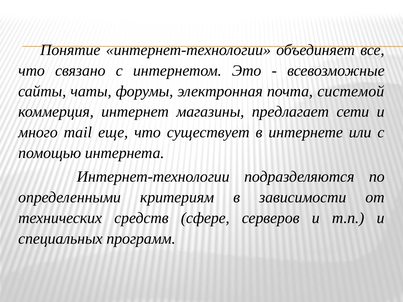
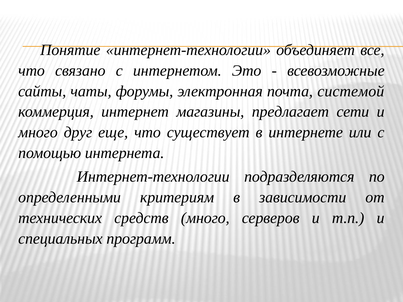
mail: mail -> друг
средств сфере: сфере -> много
